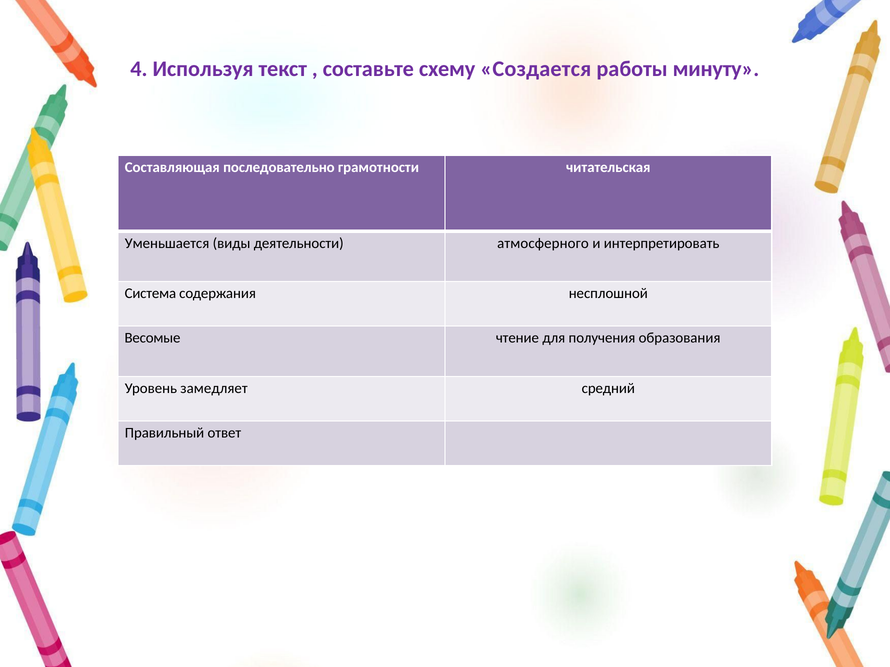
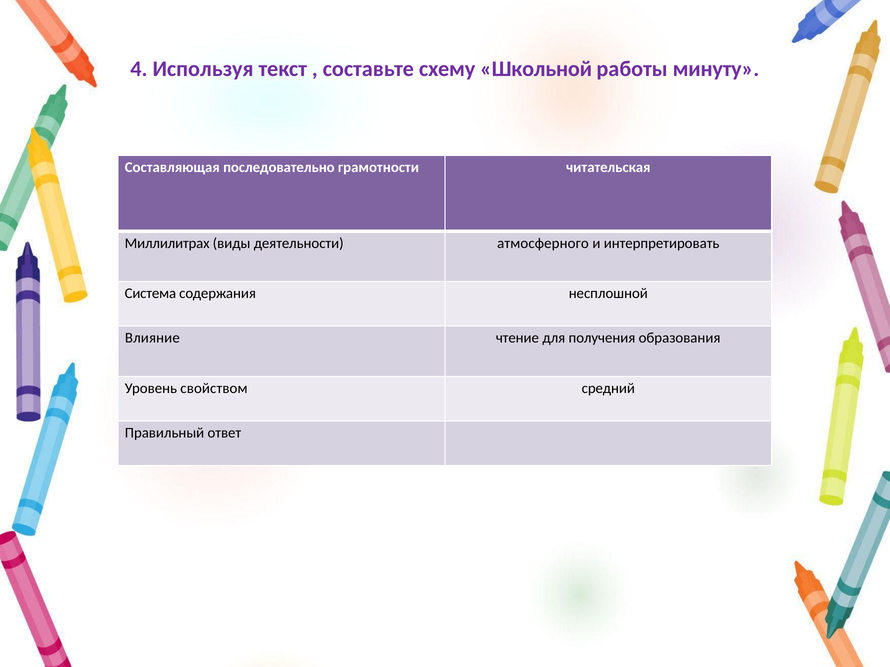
Создается: Создается -> Школьной
Уменьшается: Уменьшается -> Миллилитрах
Весомые: Весомые -> Влияние
замедляет: замедляет -> свойством
